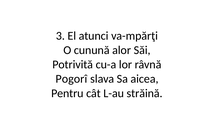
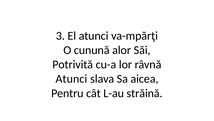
Pogorî at (71, 78): Pogorî -> Atunci
